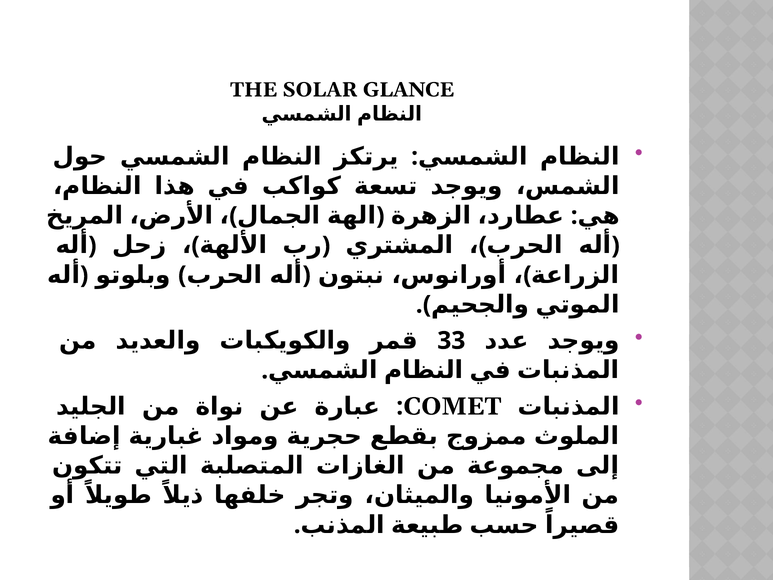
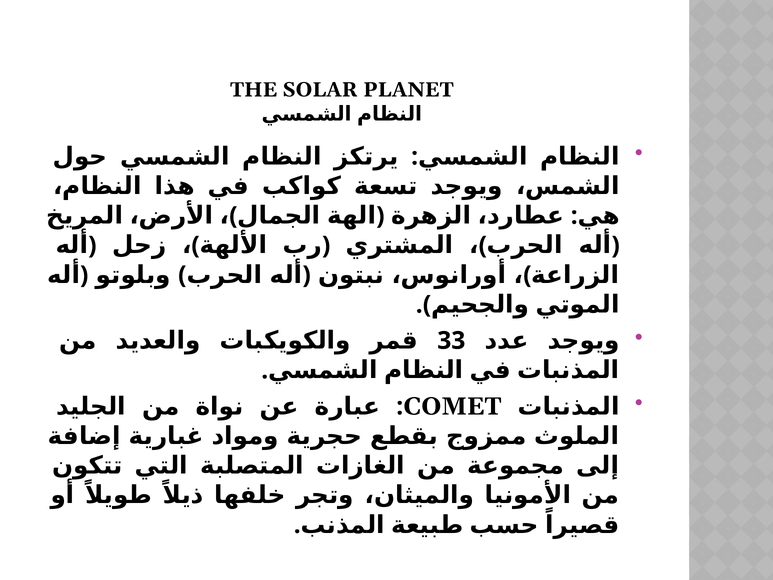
GLANCE: GLANCE -> PLANET
